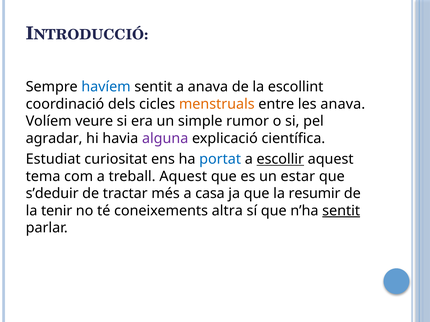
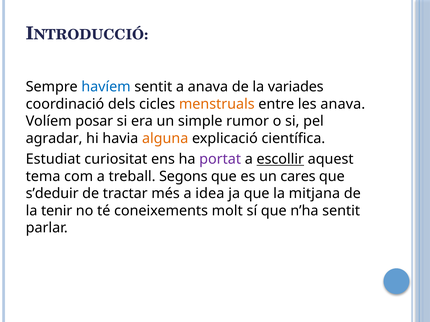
escollint: escollint -> variades
veure: veure -> posar
alguna colour: purple -> orange
portat colour: blue -> purple
treball Aquest: Aquest -> Segons
estar: estar -> cares
casa: casa -> idea
resumir: resumir -> mitjana
altra: altra -> molt
sentit at (341, 211) underline: present -> none
